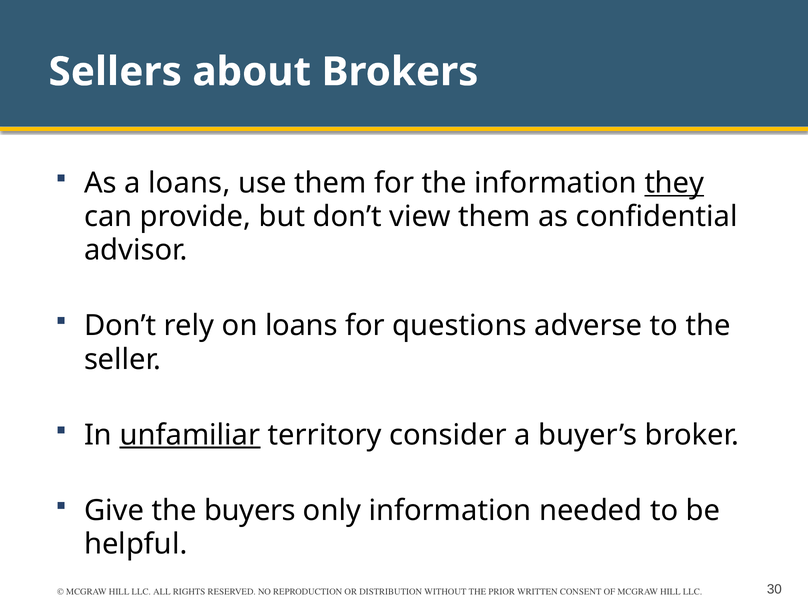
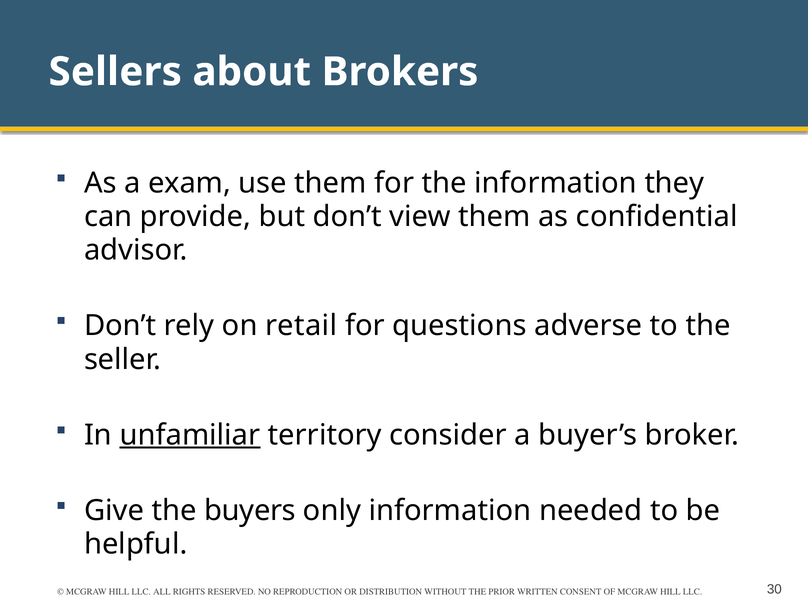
a loans: loans -> exam
they underline: present -> none
on loans: loans -> retail
